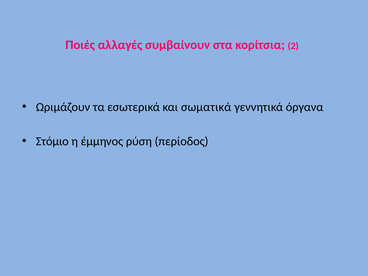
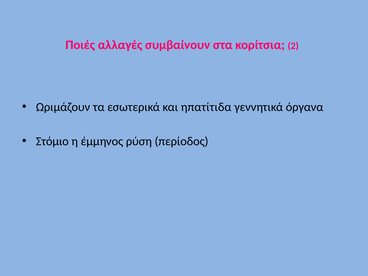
σωματικά: σωματικά -> ηπατίτιδα
